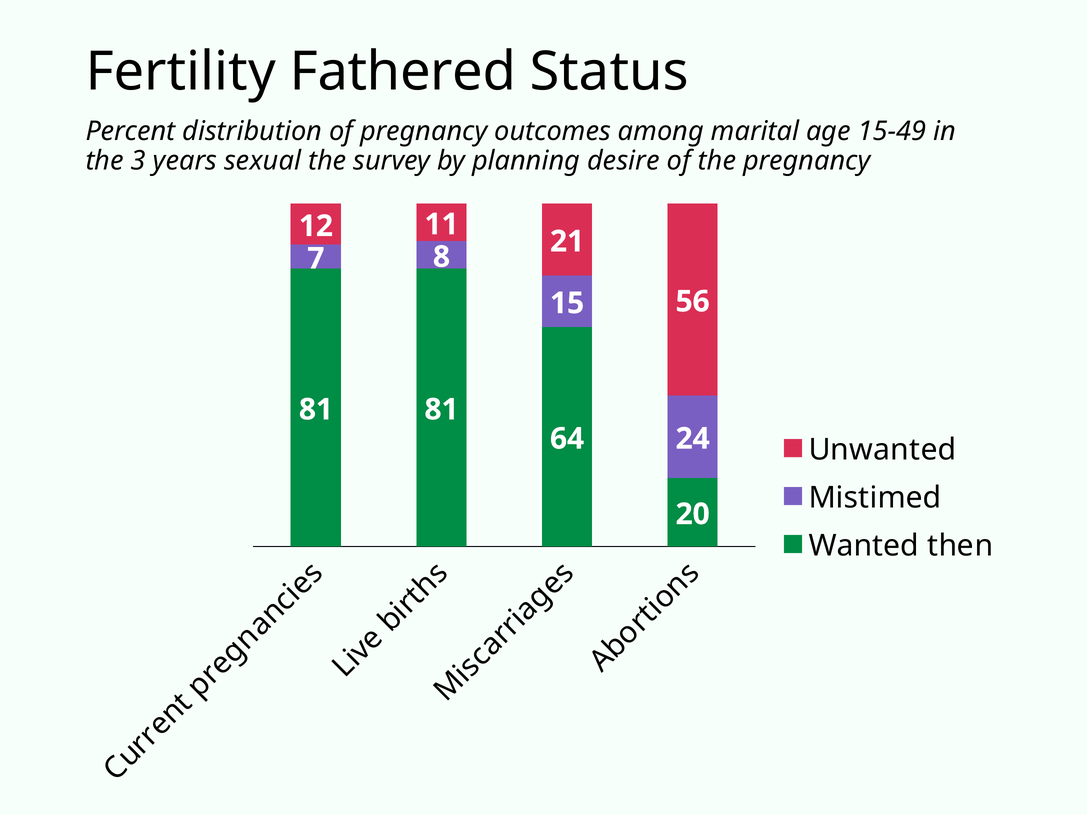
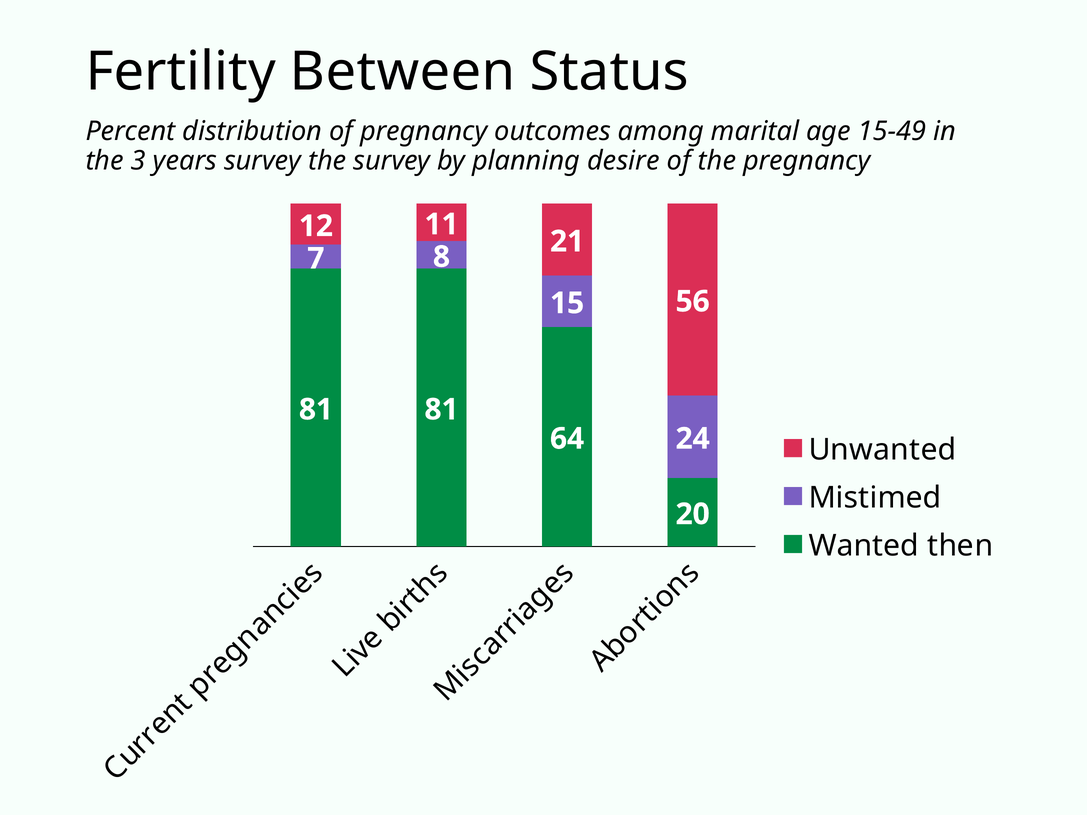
Fathered: Fathered -> Between
years sexual: sexual -> survey
